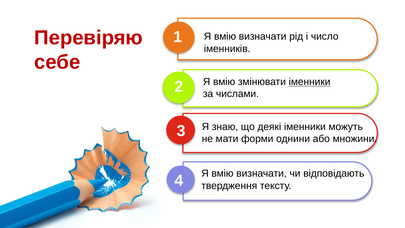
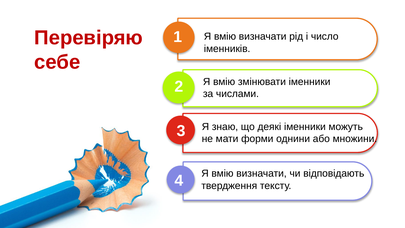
іменники at (310, 82) underline: present -> none
